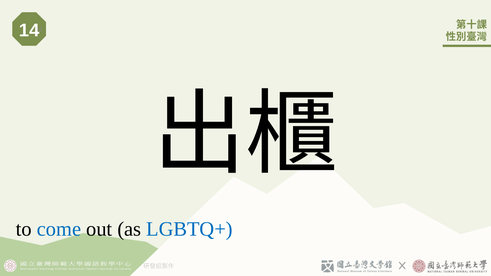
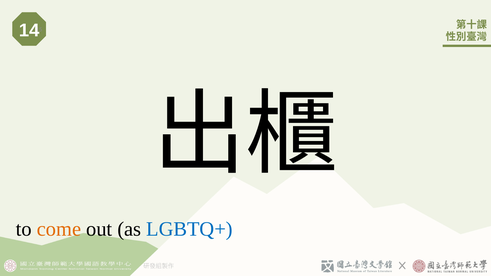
come colour: blue -> orange
